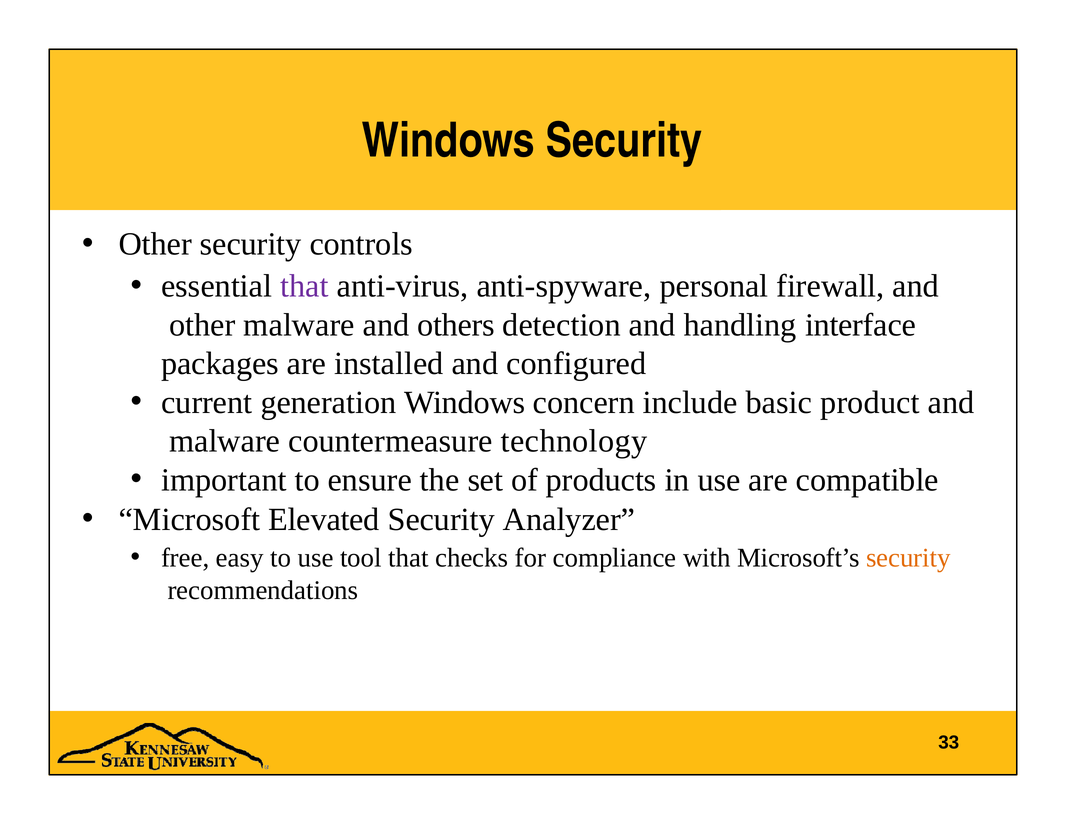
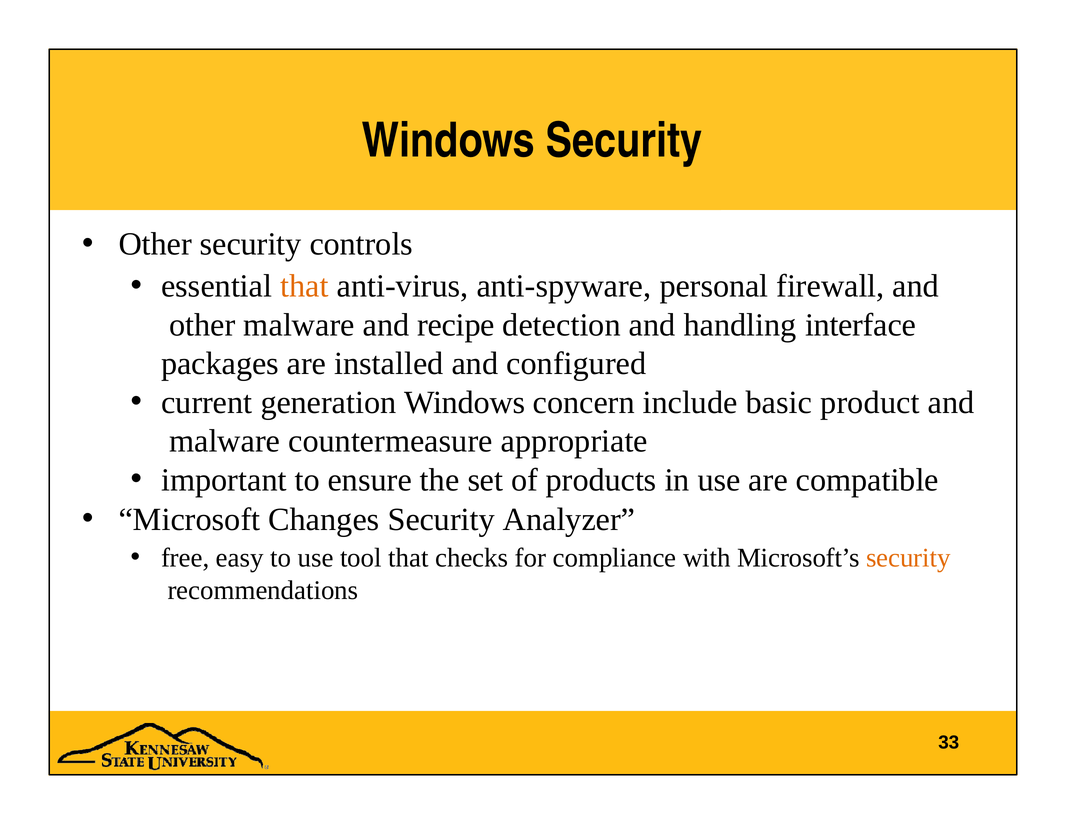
that at (304, 286) colour: purple -> orange
others: others -> recipe
technology: technology -> appropriate
Elevated: Elevated -> Changes
